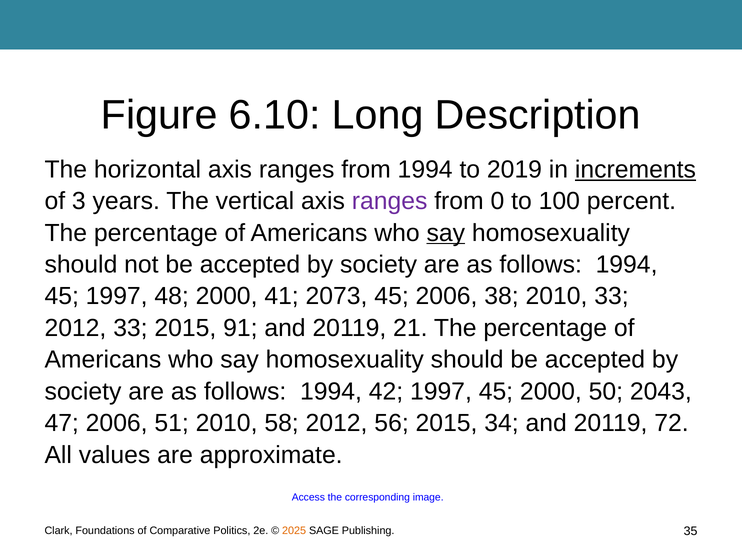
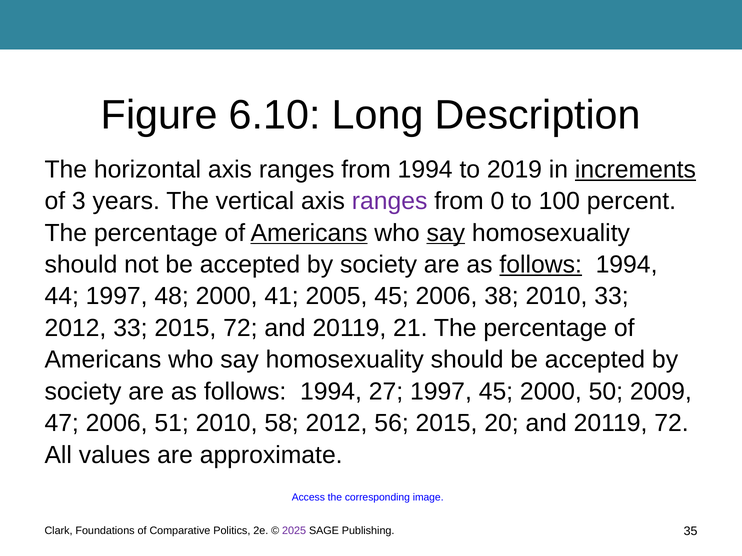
Americans at (309, 233) underline: none -> present
follows at (541, 265) underline: none -> present
45 at (62, 297): 45 -> 44
2073: 2073 -> 2005
2015 91: 91 -> 72
42: 42 -> 27
2043: 2043 -> 2009
34: 34 -> 20
2025 colour: orange -> purple
